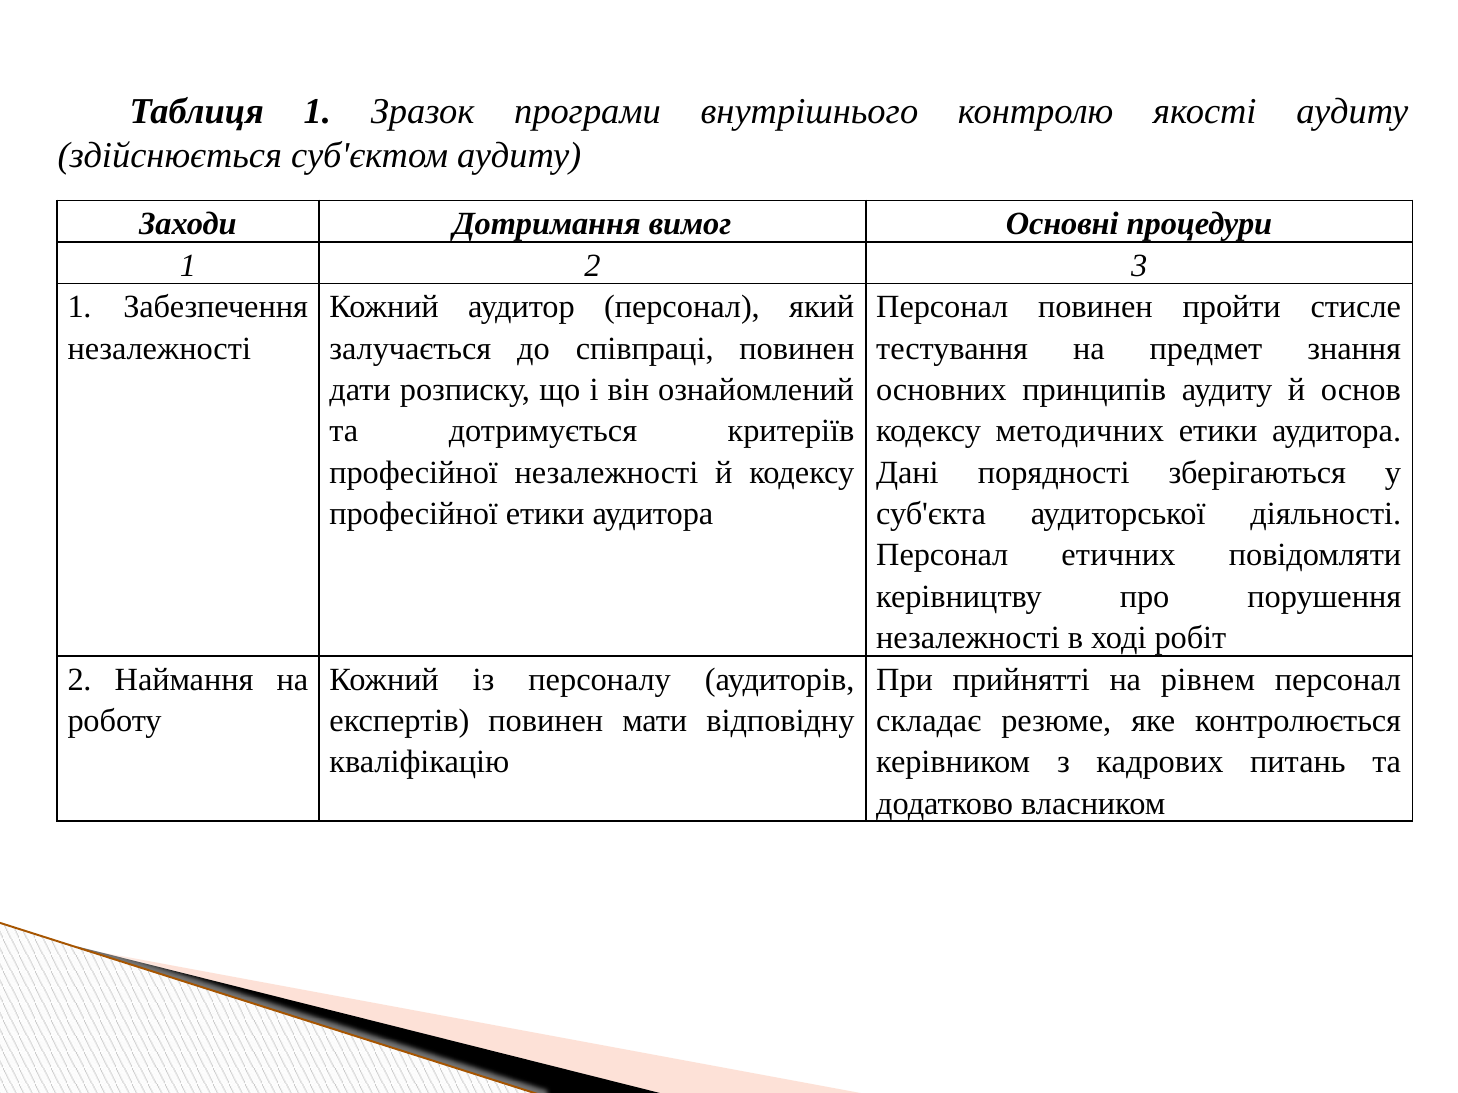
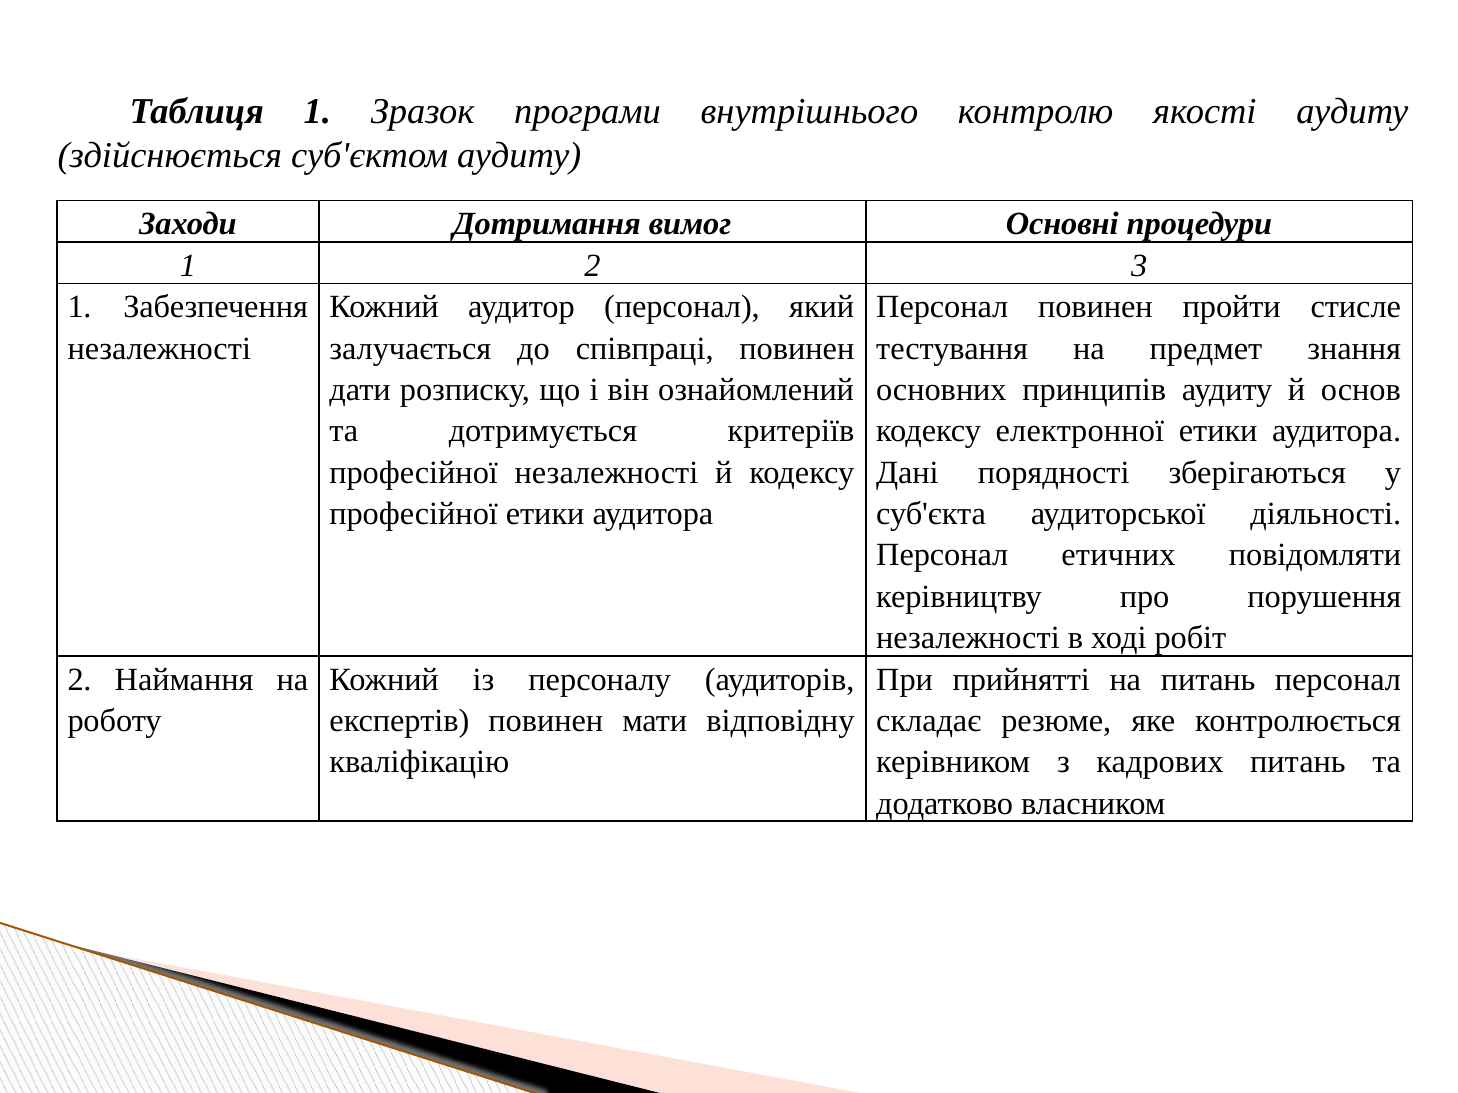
методичних: методичних -> електронної
на рівнем: рівнем -> питань
